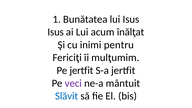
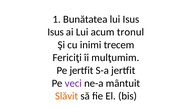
înălţat: înălţat -> tronul
pentru: pentru -> trecem
Slăvit colour: blue -> orange
